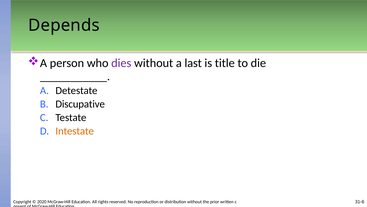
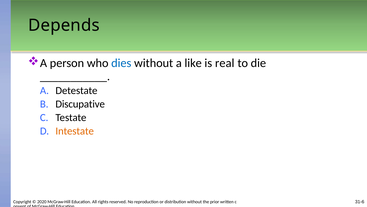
dies colour: purple -> blue
last: last -> like
title: title -> real
